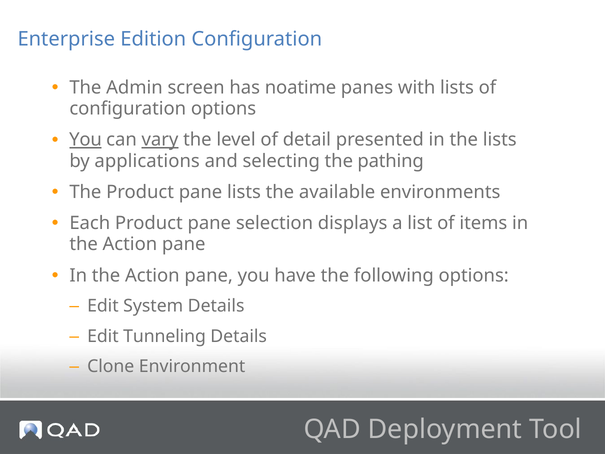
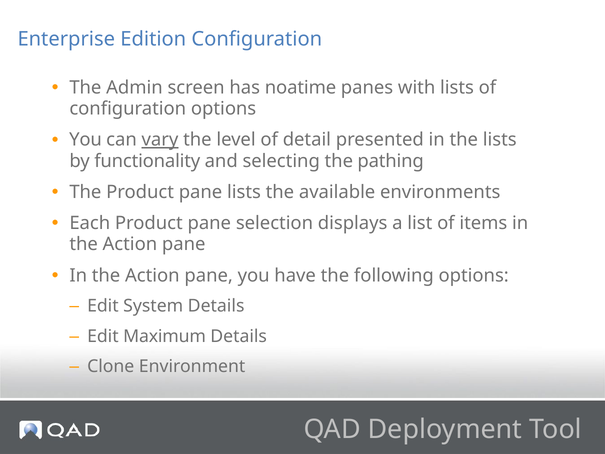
You at (86, 140) underline: present -> none
applications: applications -> functionality
Tunneling: Tunneling -> Maximum
